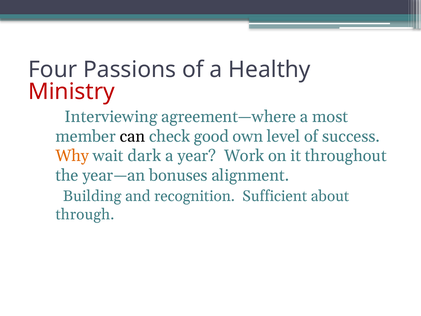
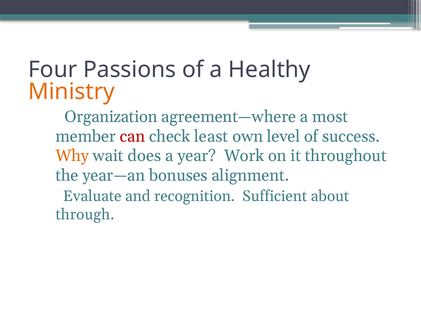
Ministry colour: red -> orange
Interviewing: Interviewing -> Organization
can colour: black -> red
good: good -> least
dark: dark -> does
Building: Building -> Evaluate
